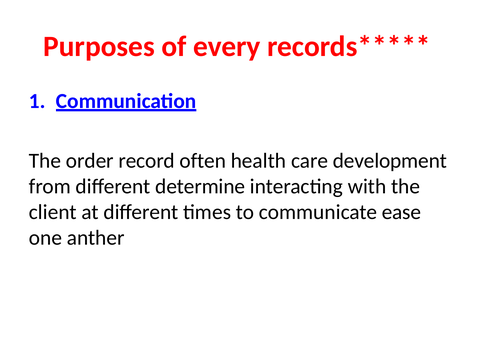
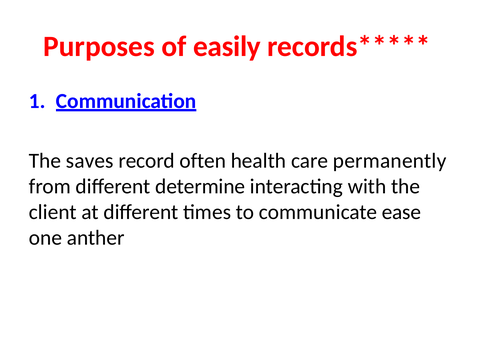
every: every -> easily
order: order -> saves
development: development -> permanently
